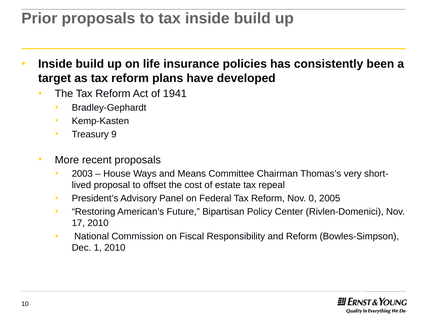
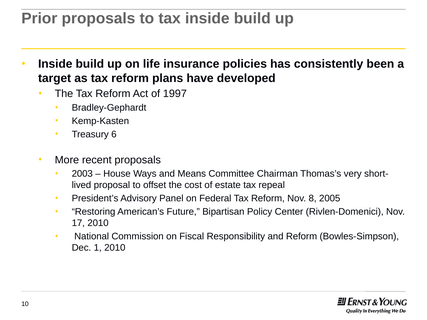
1941: 1941 -> 1997
9: 9 -> 6
0: 0 -> 8
